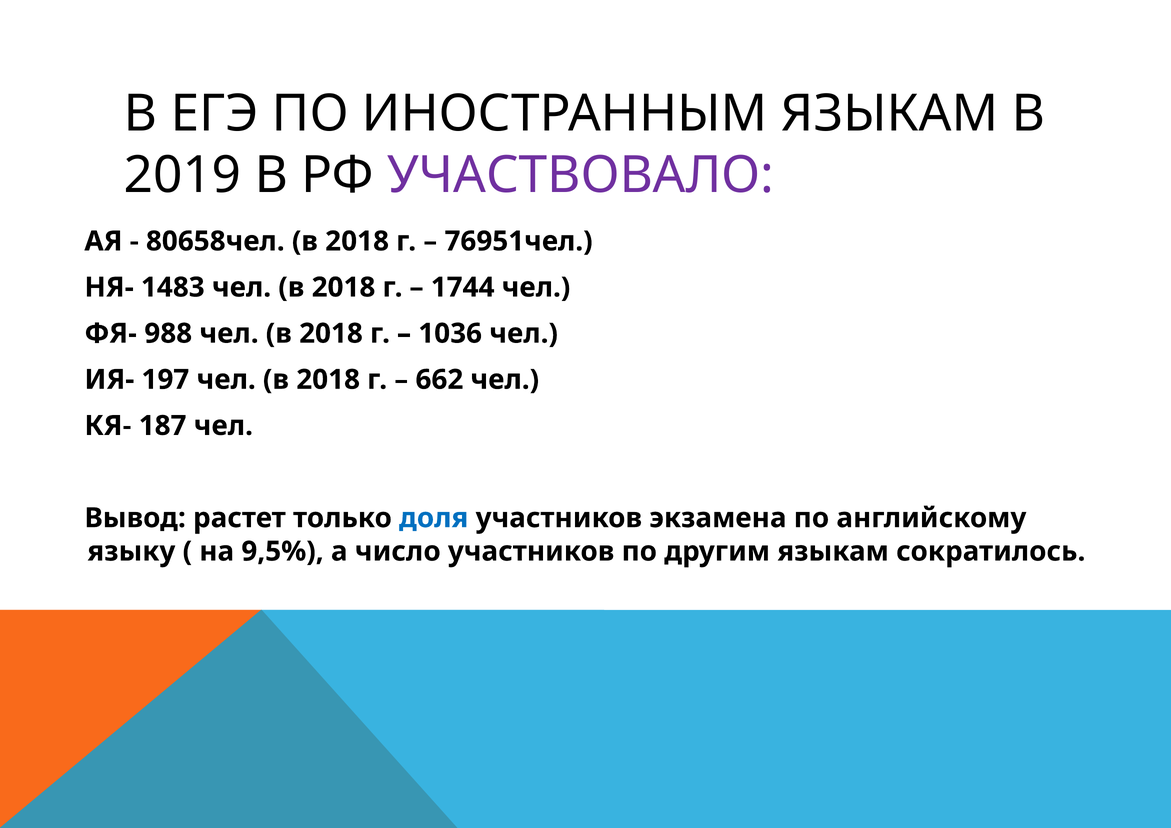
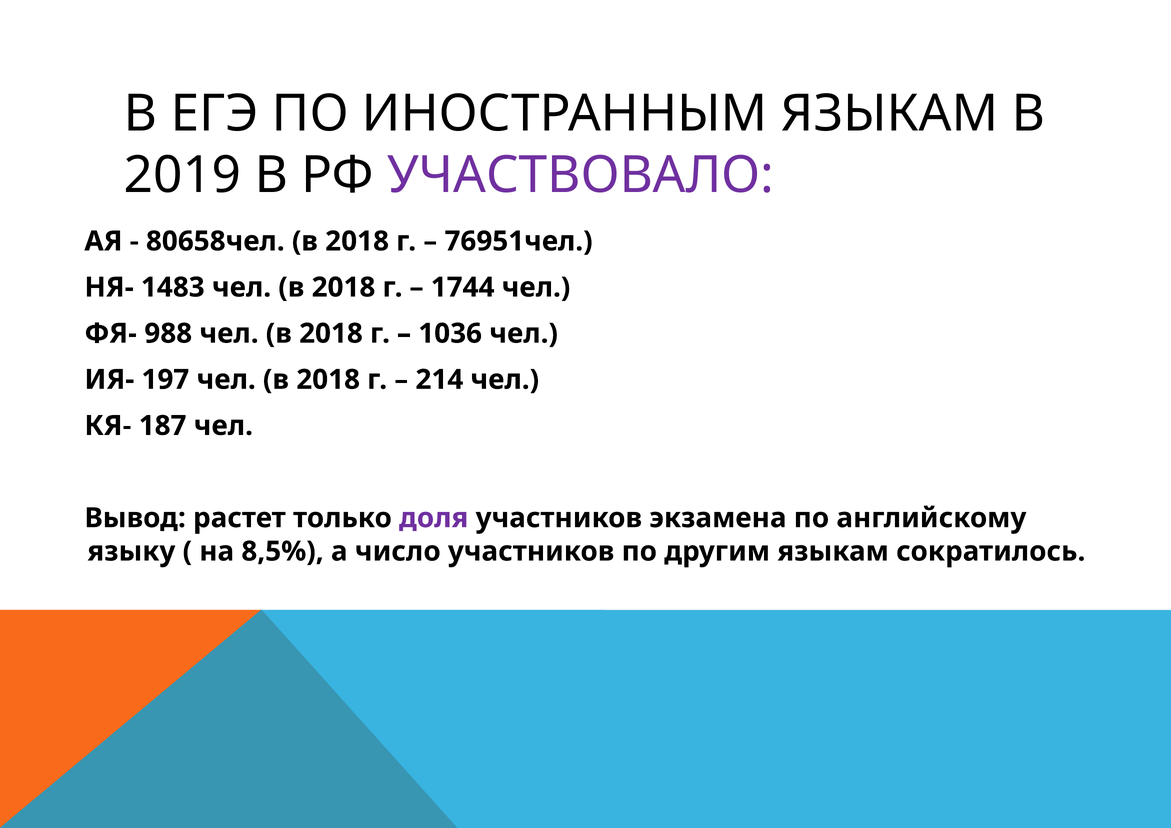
662: 662 -> 214
доля colour: blue -> purple
9,5%: 9,5% -> 8,5%
